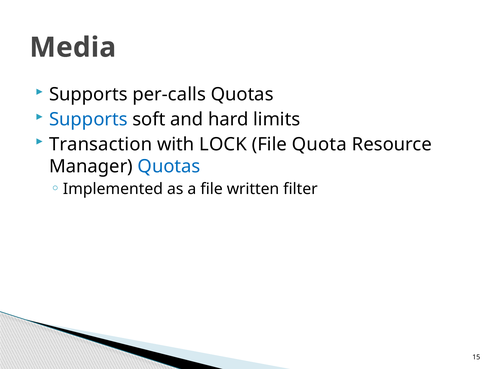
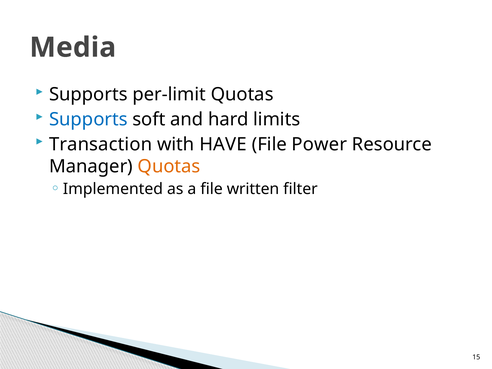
per-calls: per-calls -> per-limit
LOCK: LOCK -> HAVE
Quota: Quota -> Power
Quotas at (169, 166) colour: blue -> orange
